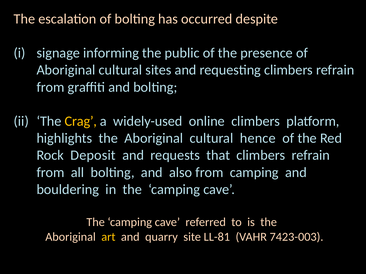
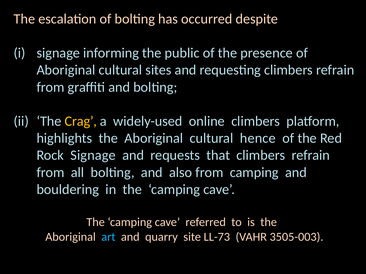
Rock Deposit: Deposit -> Signage
art colour: yellow -> light blue
LL-81: LL-81 -> LL-73
7423-003: 7423-003 -> 3505-003
